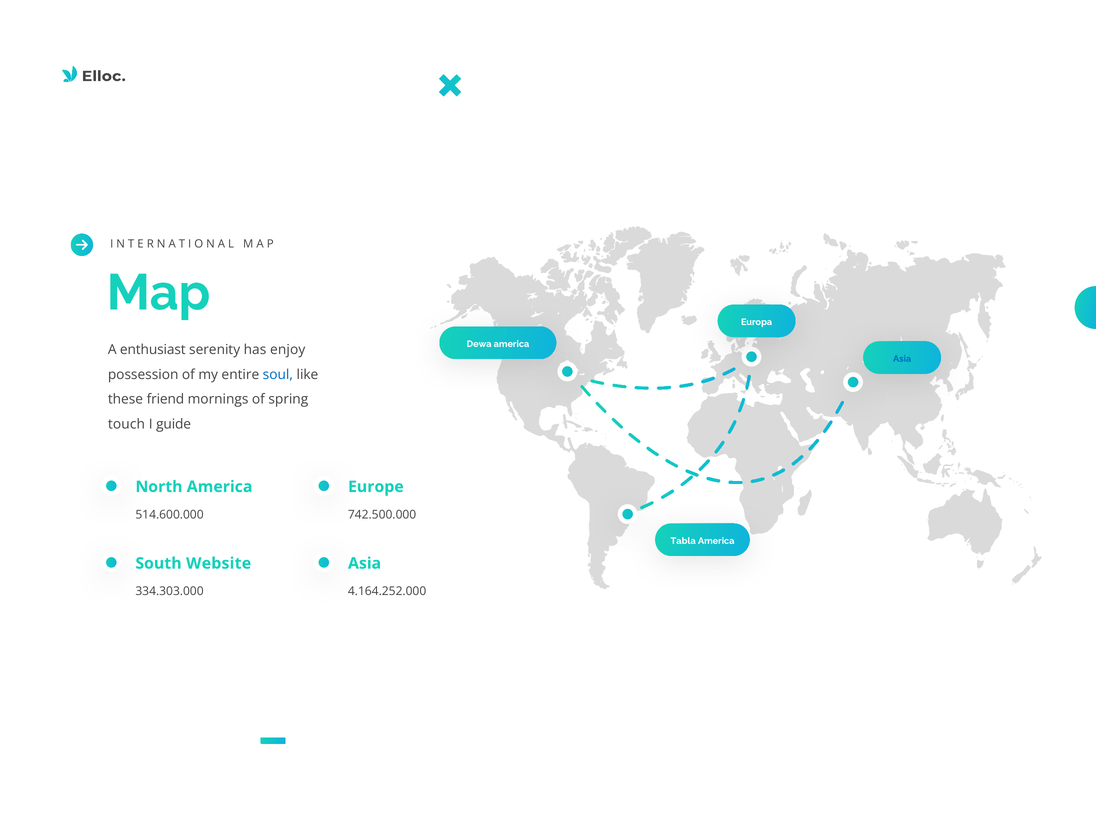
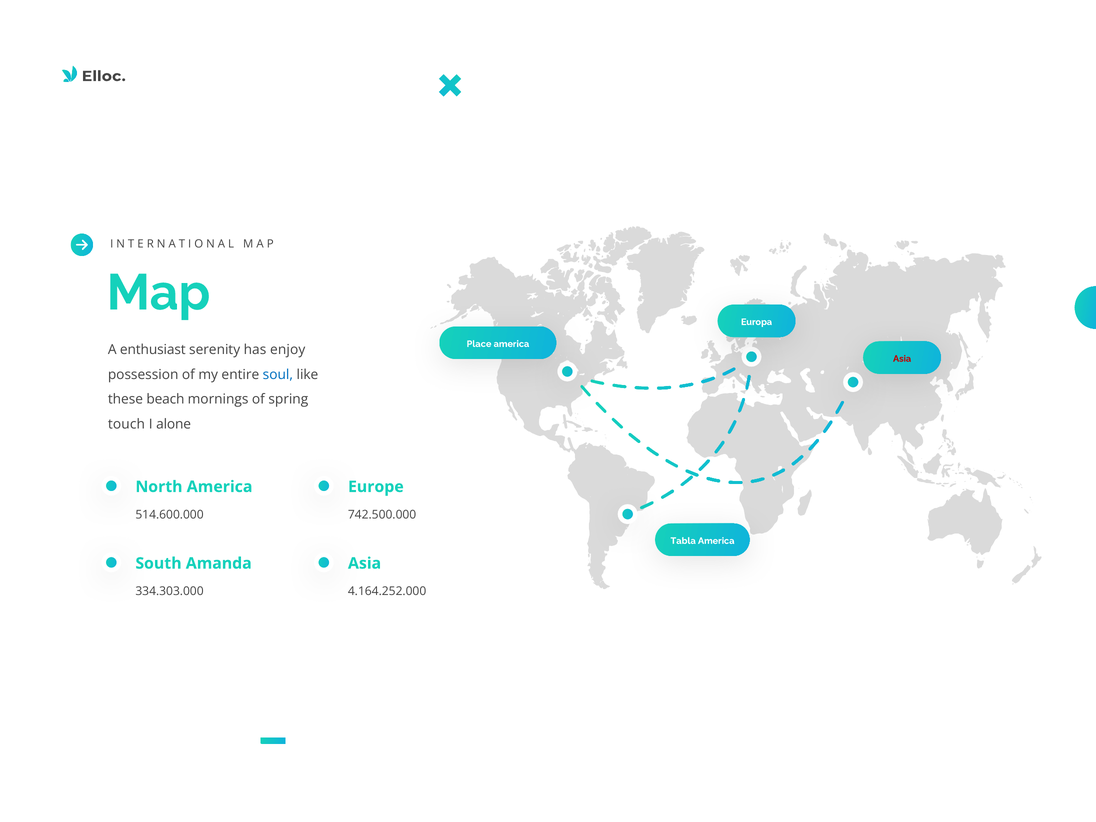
Dewa: Dewa -> Place
Asia at (902, 359) colour: blue -> red
friend: friend -> beach
guide: guide -> alone
Website: Website -> Amanda
